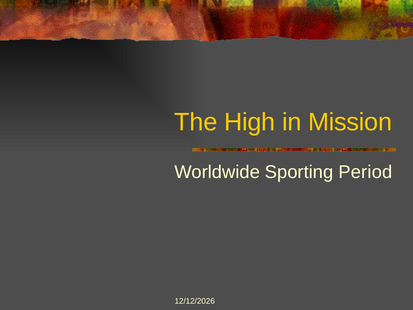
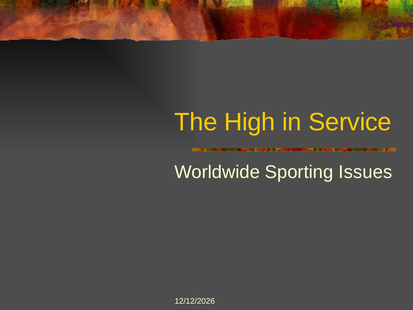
Mission: Mission -> Service
Period: Period -> Issues
